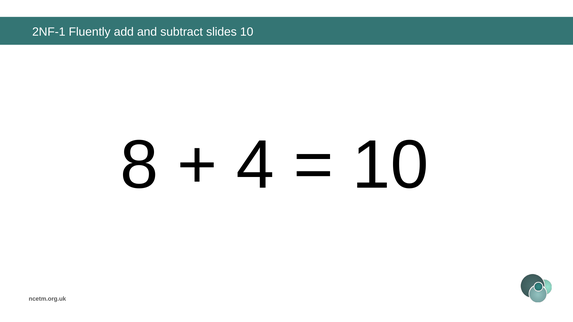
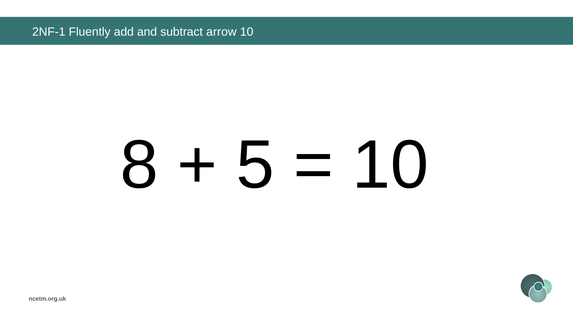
slides: slides -> arrow
4: 4 -> 5
